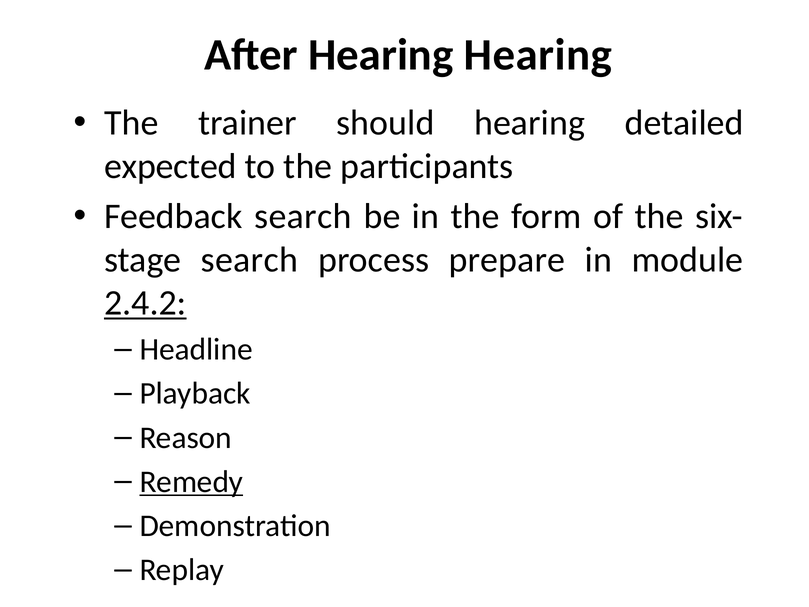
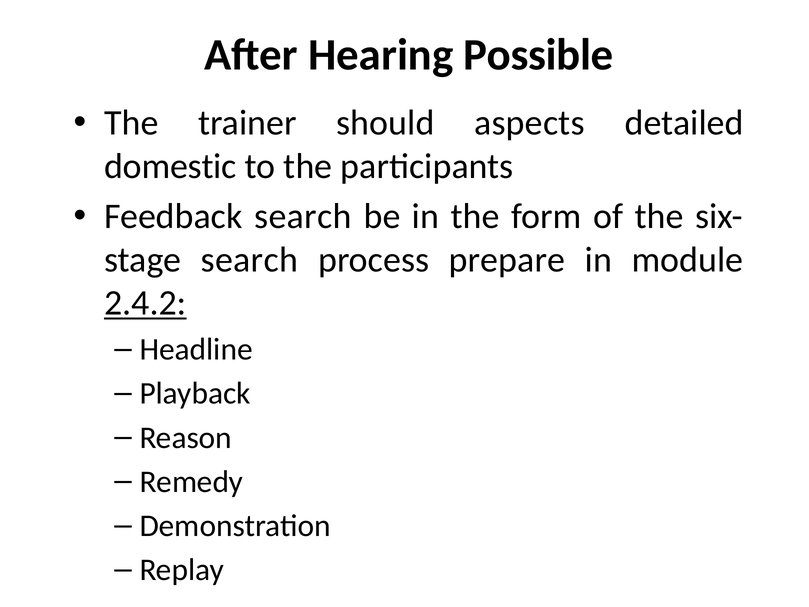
Hearing Hearing: Hearing -> Possible
should hearing: hearing -> aspects
expected: expected -> domestic
Remedy underline: present -> none
